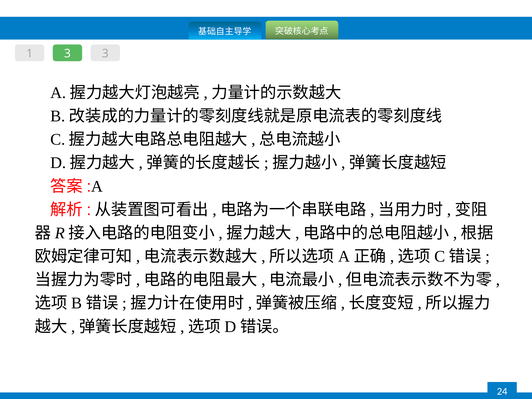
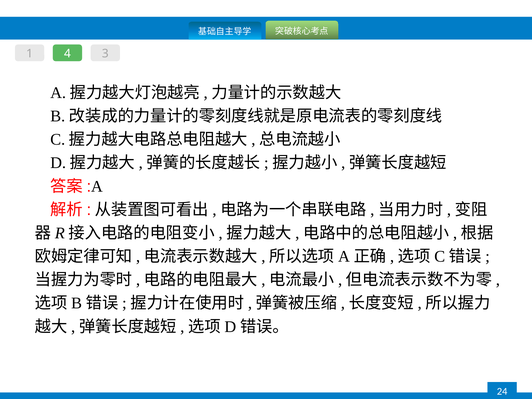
1 3: 3 -> 4
